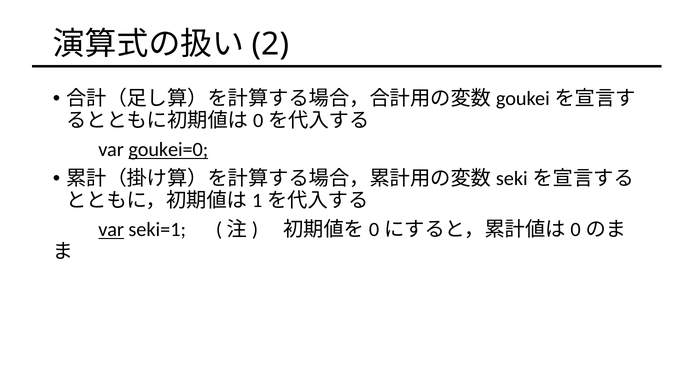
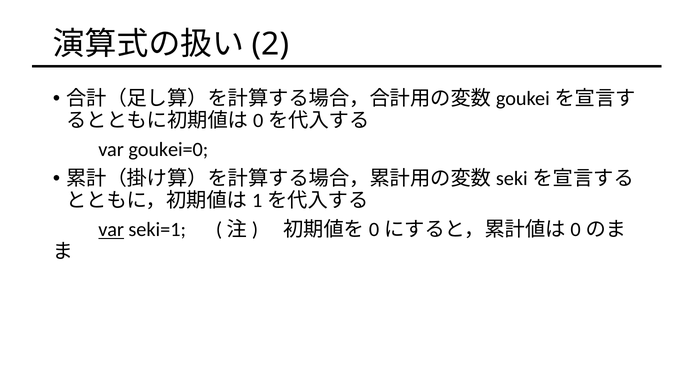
goukei=0 underline: present -> none
